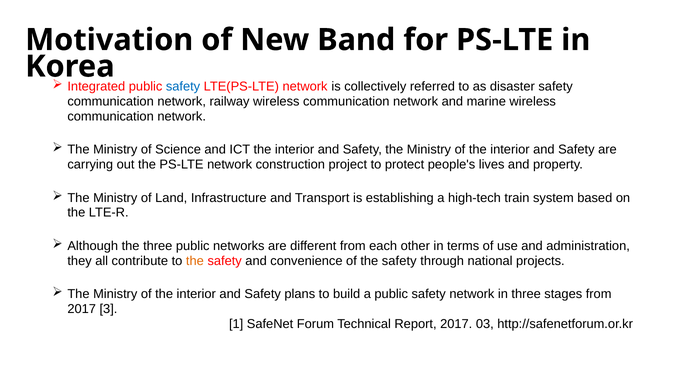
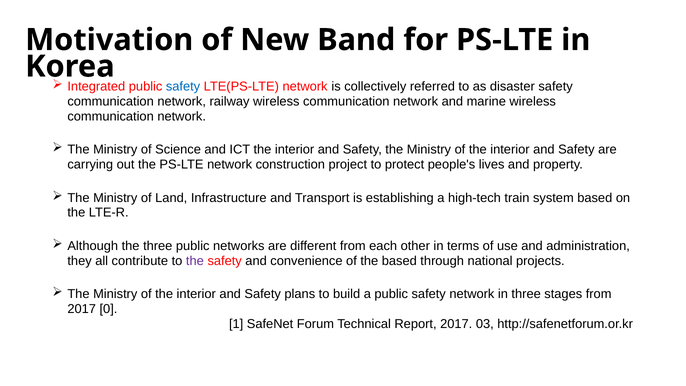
the at (195, 261) colour: orange -> purple
of the safety: safety -> based
3: 3 -> 0
